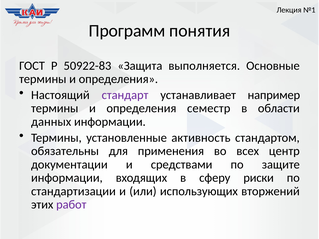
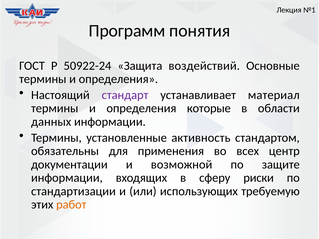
50922-83: 50922-83 -> 50922-24
выполняется: выполняется -> воздействий
например: например -> материал
семестр: семестр -> которые
средствами: средствами -> возможной
вторжений: вторжений -> требуемую
работ colour: purple -> orange
